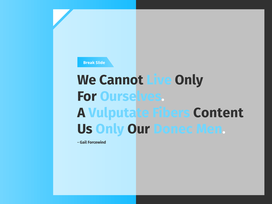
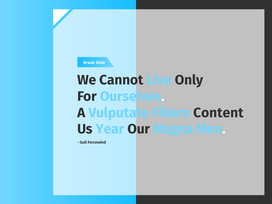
Us Only: Only -> Year
Donec: Donec -> Magna
